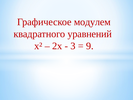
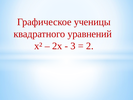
модулем: модулем -> ученицы
9: 9 -> 2
